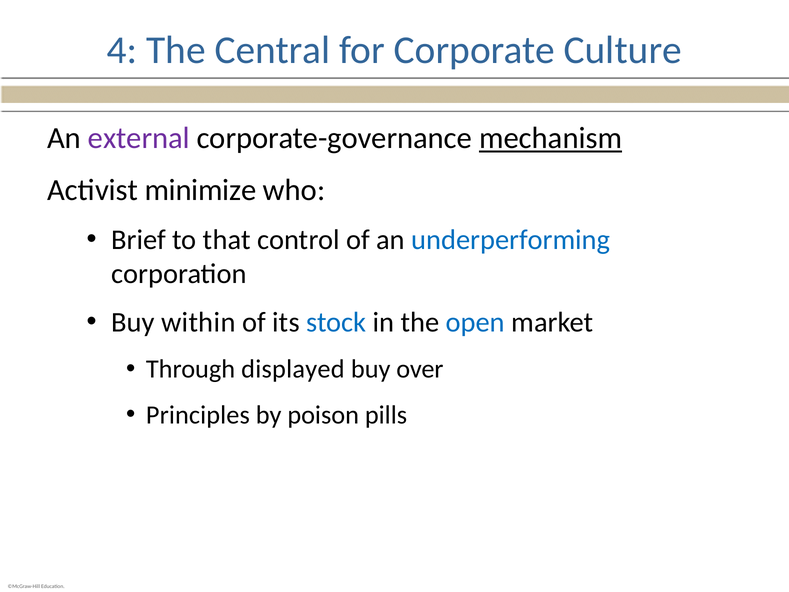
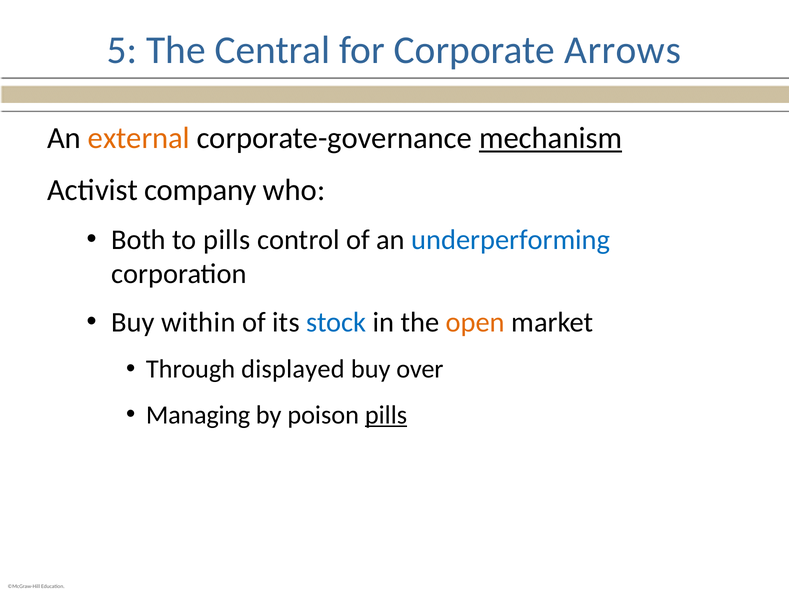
4: 4 -> 5
Culture: Culture -> Arrows
external colour: purple -> orange
minimize: minimize -> company
Brief: Brief -> Both
to that: that -> pills
open colour: blue -> orange
Principles: Principles -> Managing
pills at (386, 415) underline: none -> present
